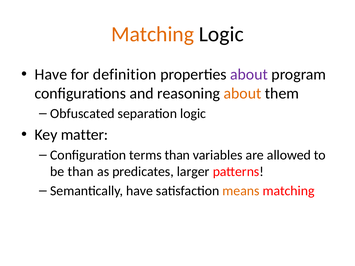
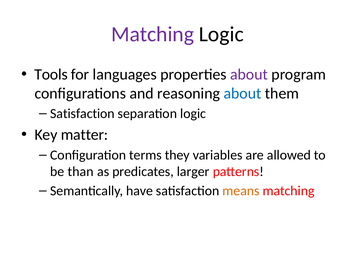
Matching at (153, 34) colour: orange -> purple
Have at (51, 74): Have -> Tools
definition: definition -> languages
about at (242, 93) colour: orange -> blue
Obfuscated at (82, 114): Obfuscated -> Satisfaction
terms than: than -> they
